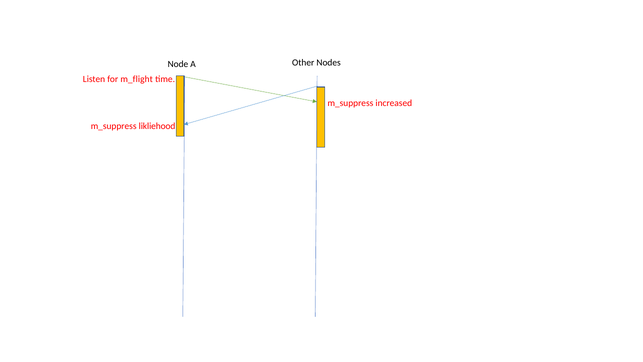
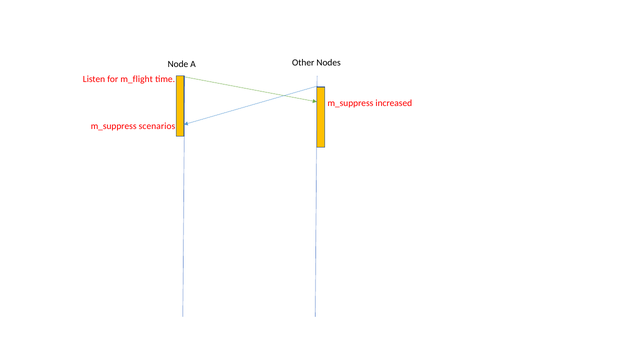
likliehood: likliehood -> scenarios
